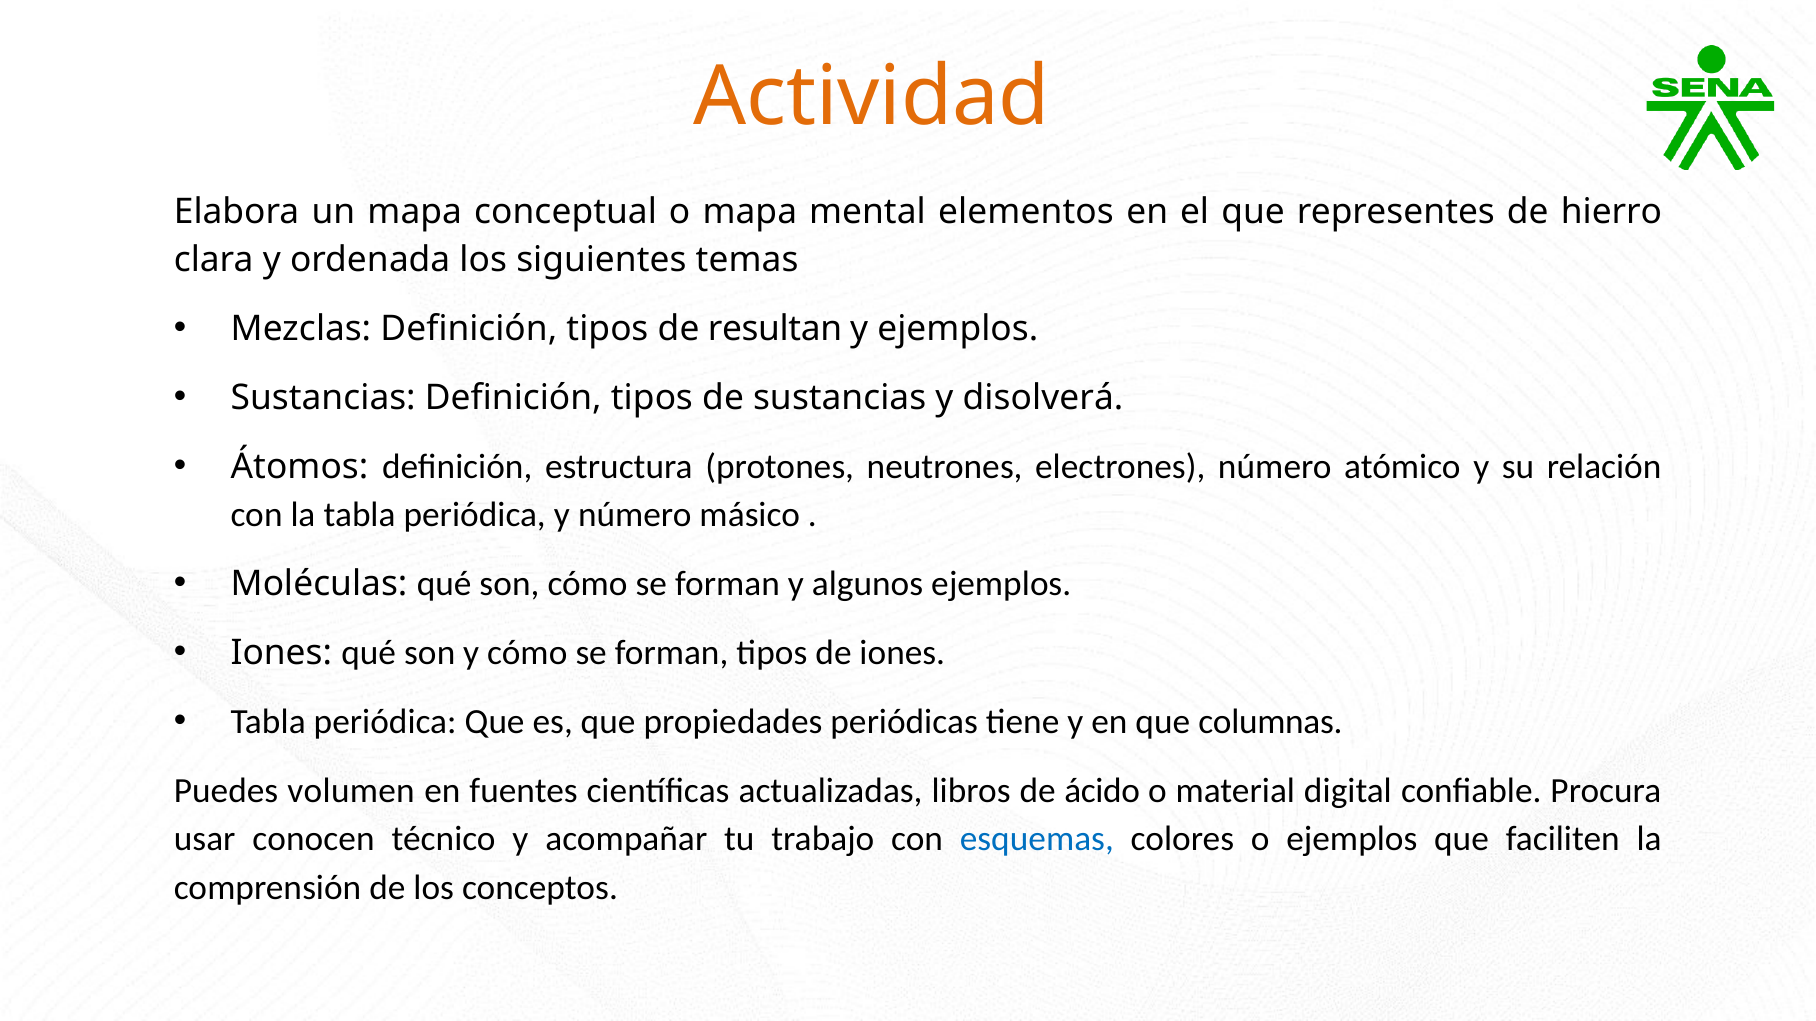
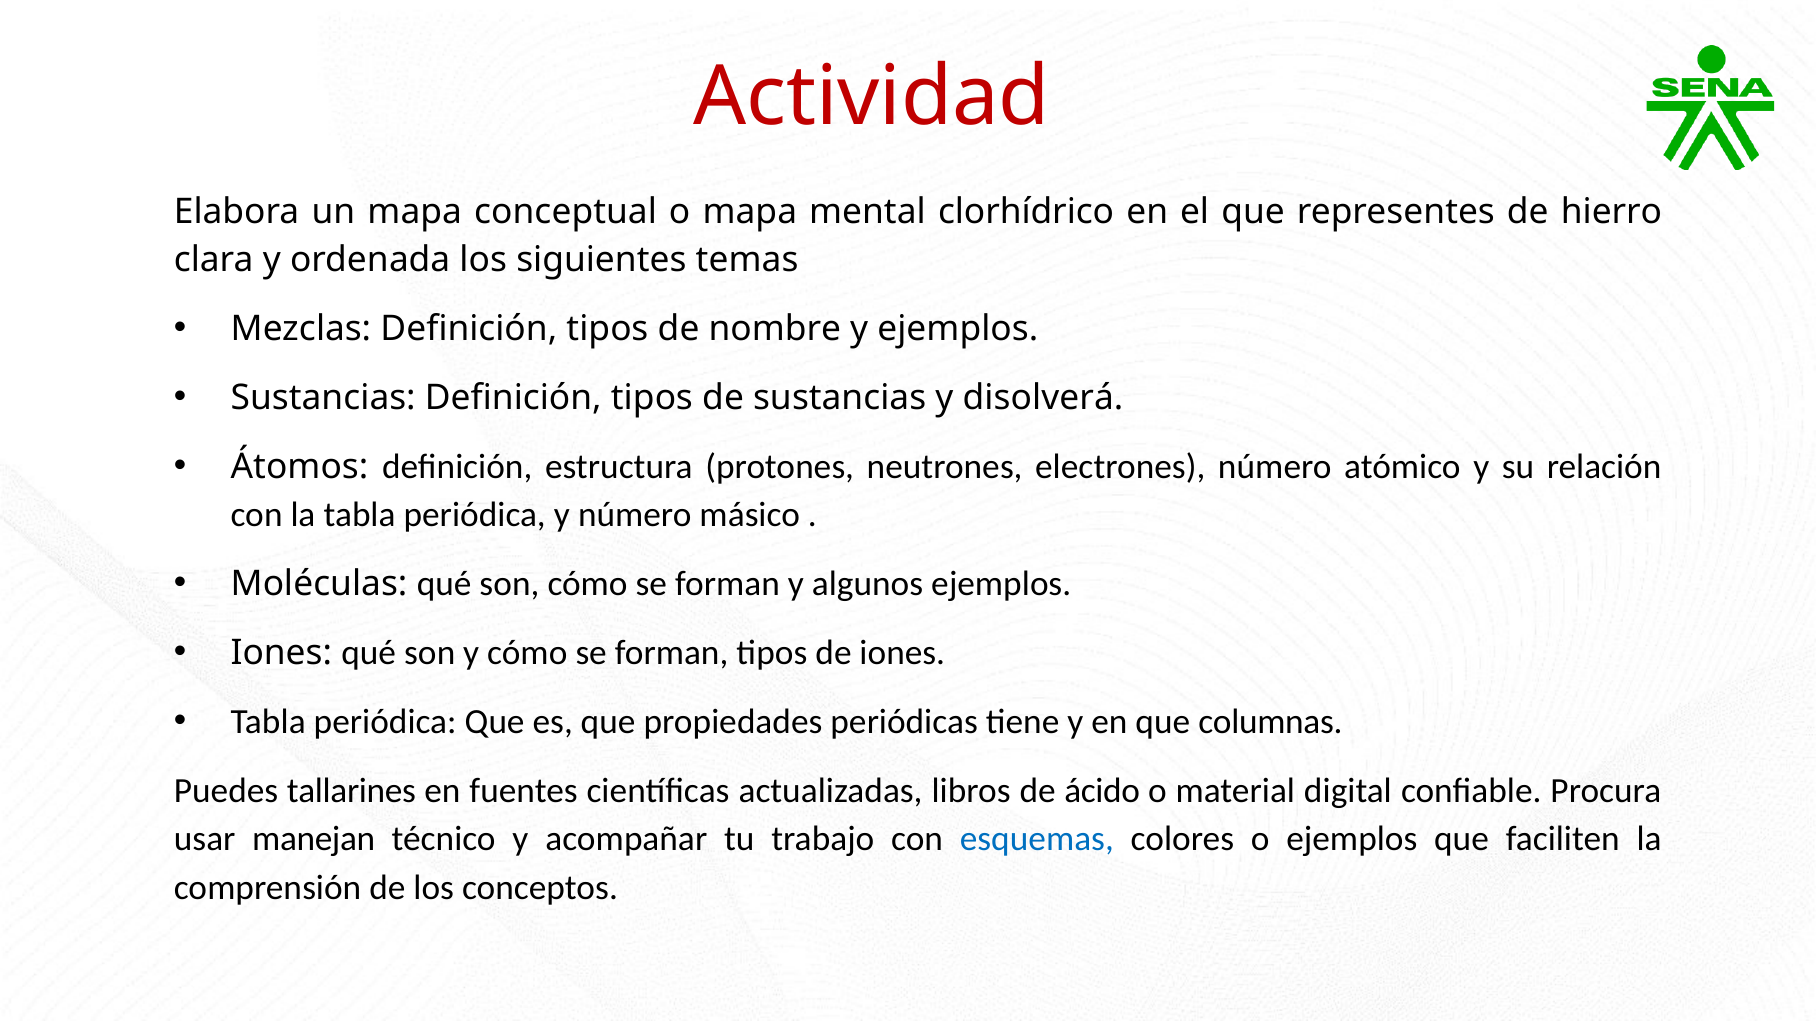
Actividad colour: orange -> red
elementos: elementos -> clorhídrico
resultan: resultan -> nombre
volumen: volumen -> tallarines
conocen: conocen -> manejan
